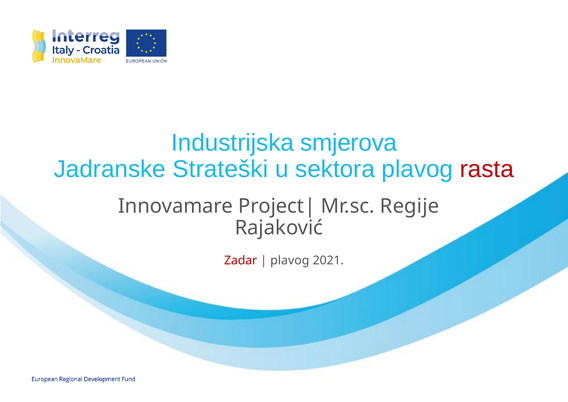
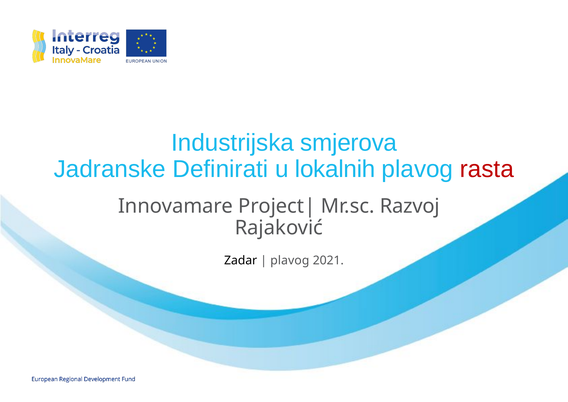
Strateški: Strateški -> Definirati
sektora: sektora -> lokalnih
Regije: Regije -> Razvoj
Zadar colour: red -> black
